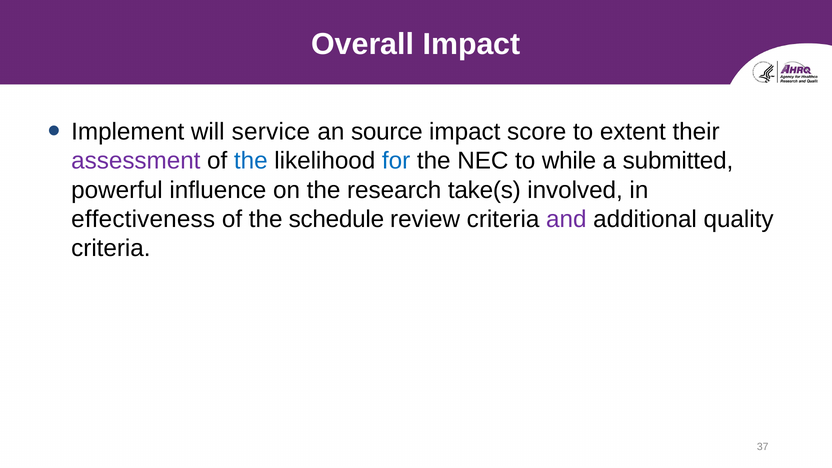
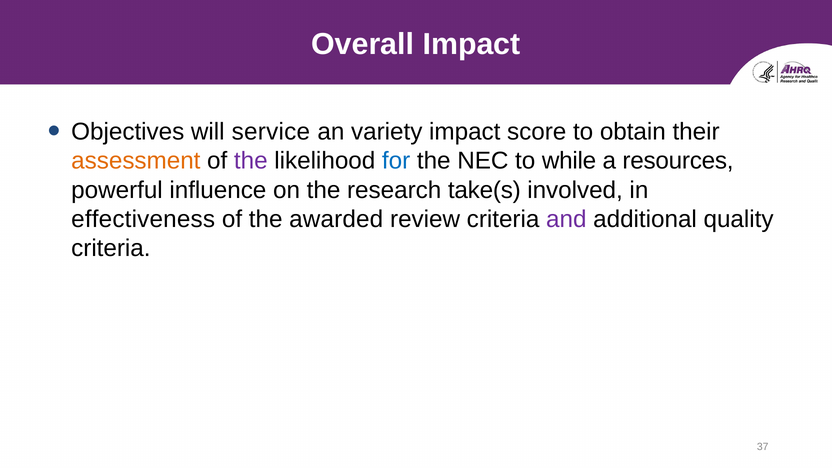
Implement: Implement -> Objectives
source: source -> variety
extent: extent -> obtain
assessment colour: purple -> orange
the at (251, 161) colour: blue -> purple
submitted: submitted -> resources
schedule: schedule -> awarded
